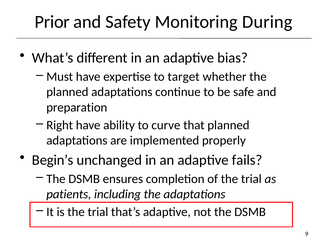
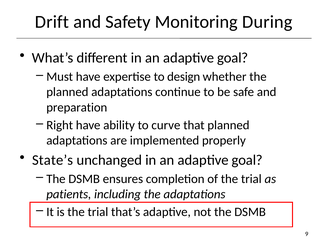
Prior: Prior -> Drift
bias at (233, 58): bias -> goal
target: target -> design
Begin’s: Begin’s -> State’s
fails at (247, 160): fails -> goal
